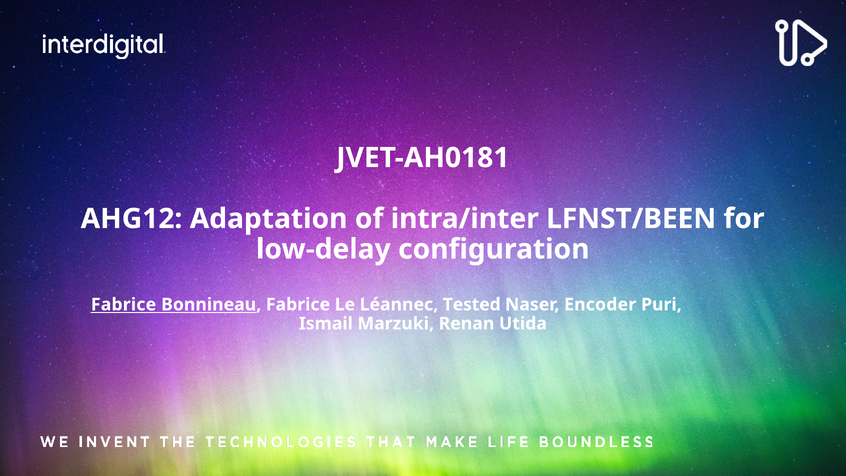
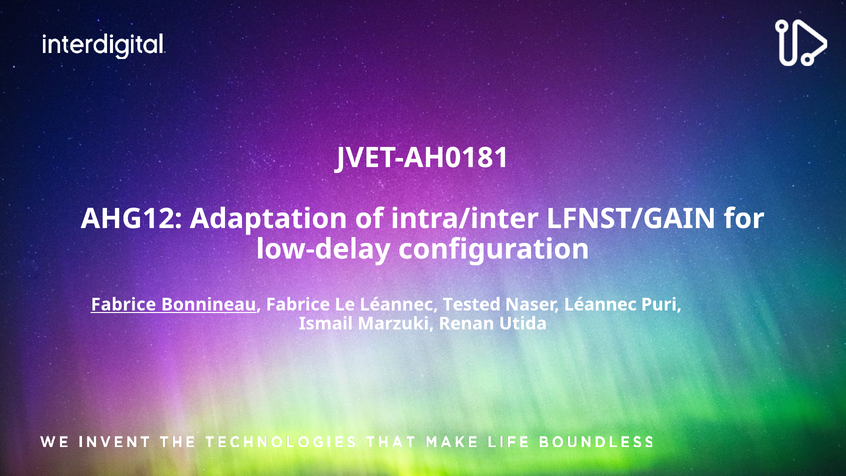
LFNST/BEEN: LFNST/BEEN -> LFNST/GAIN
Naser Encoder: Encoder -> Léannec
